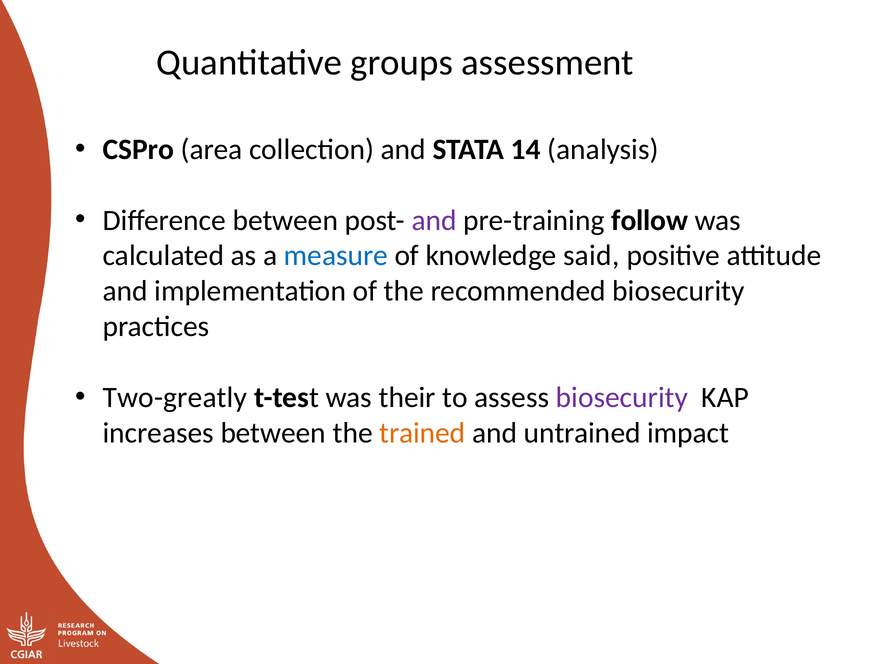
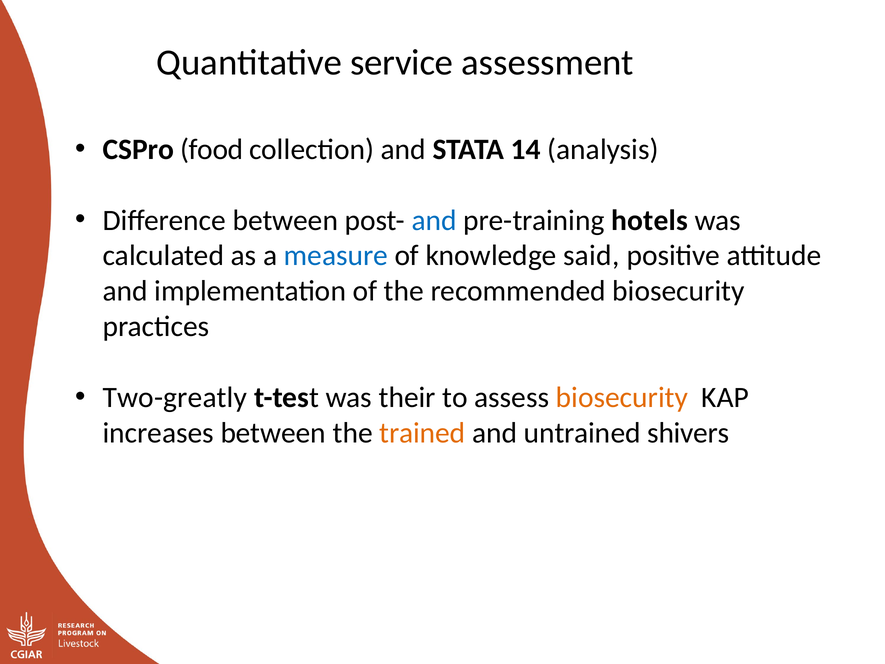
groups: groups -> service
area: area -> food
and at (434, 220) colour: purple -> blue
follow: follow -> hotels
biosecurity at (622, 397) colour: purple -> orange
impact: impact -> shivers
